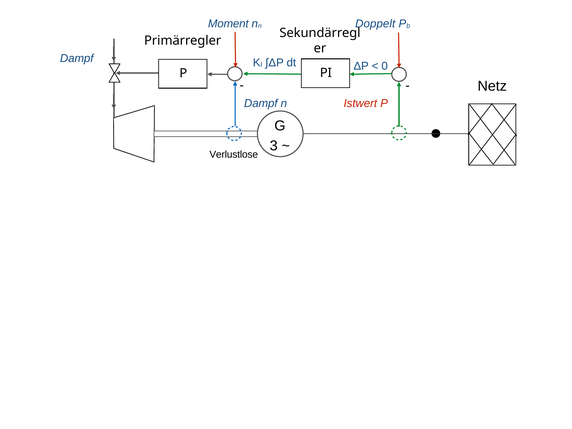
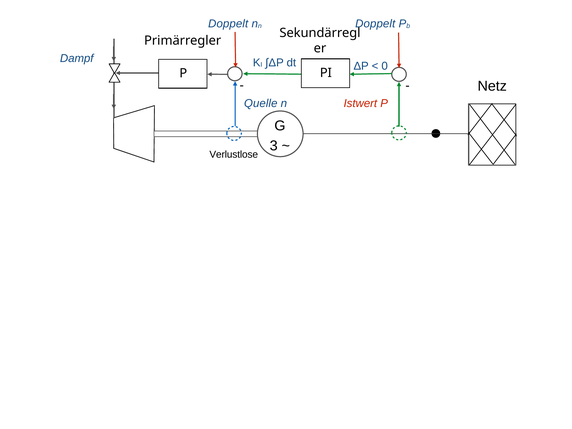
Moment at (228, 24): Moment -> Doppelt
Dampf at (261, 103): Dampf -> Quelle
